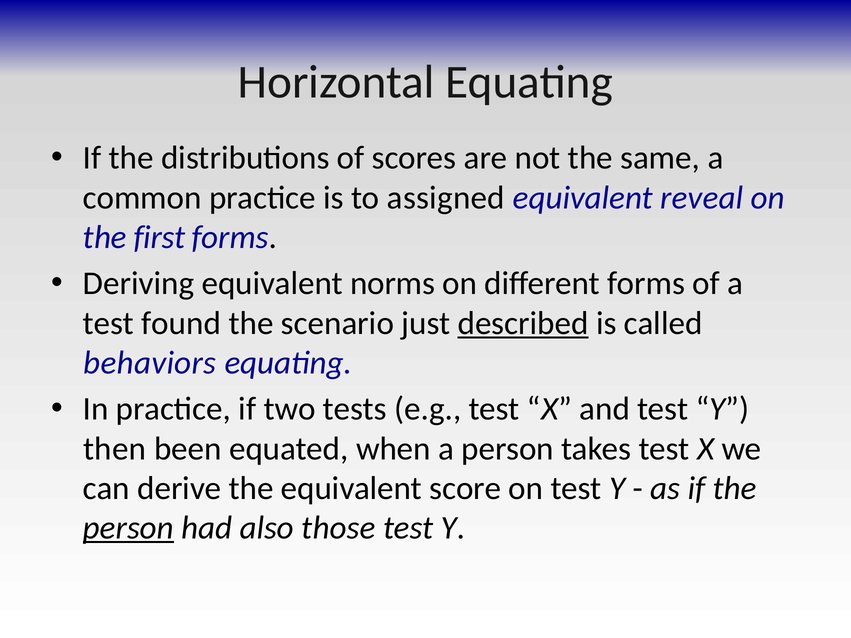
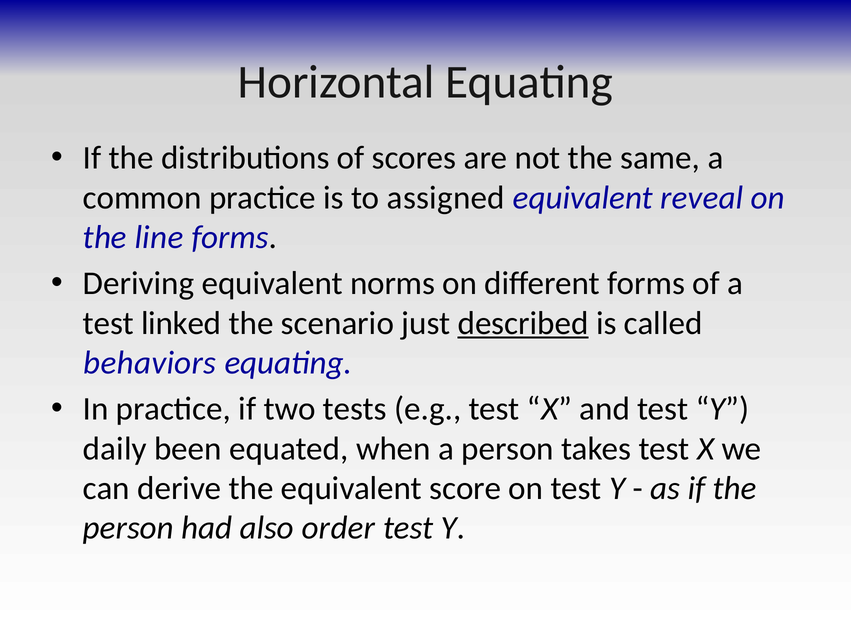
first: first -> line
found: found -> linked
then: then -> daily
person at (128, 528) underline: present -> none
those: those -> order
